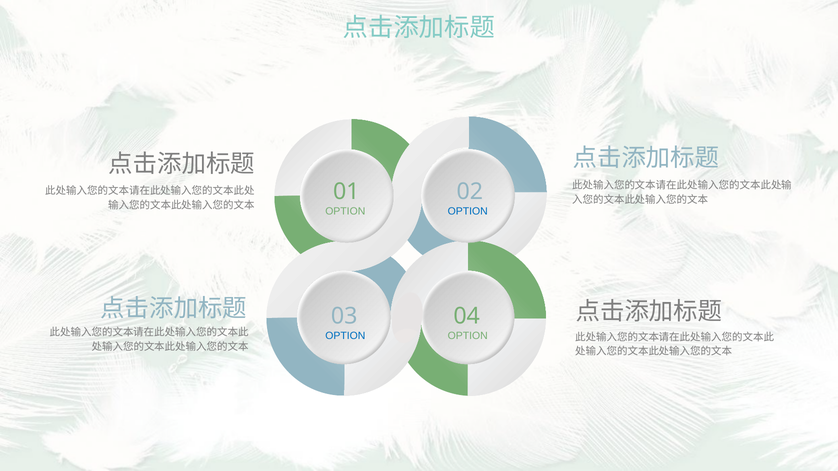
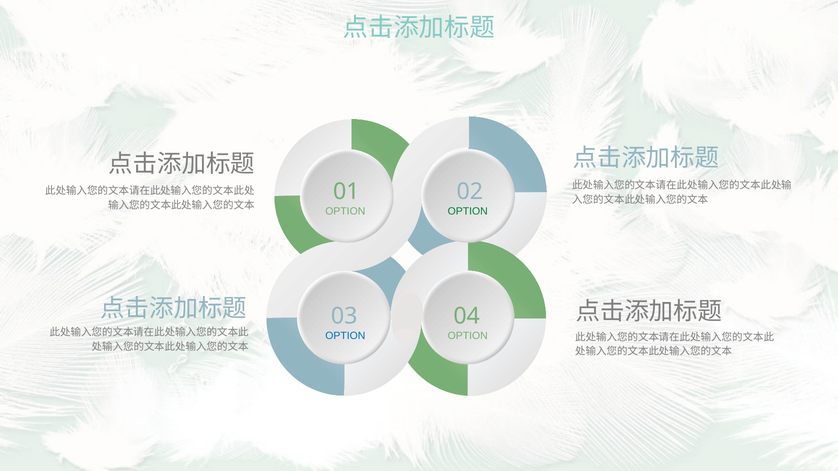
OPTION at (468, 211) colour: blue -> green
